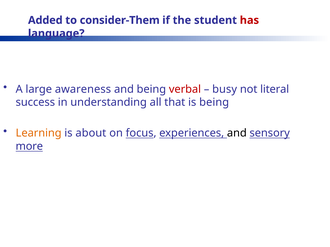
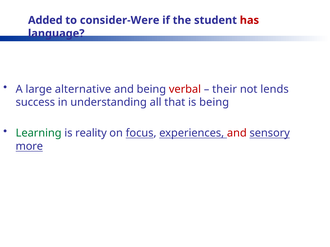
consider-Them: consider-Them -> consider-Were
awareness: awareness -> alternative
busy: busy -> their
literal: literal -> lends
Learning colour: orange -> green
about: about -> reality
and at (237, 133) colour: black -> red
